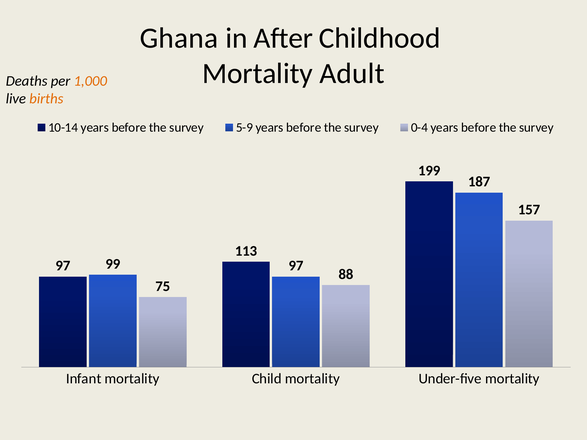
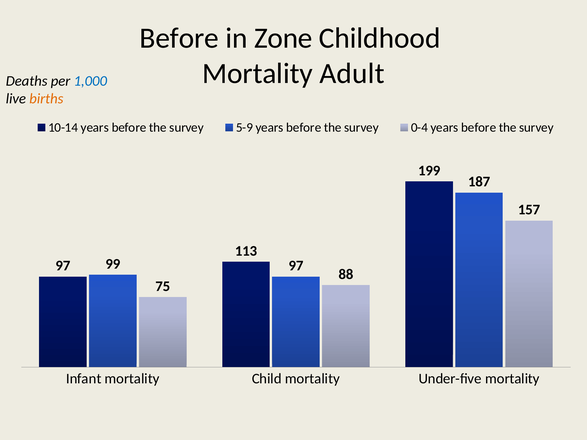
Ghana at (179, 38): Ghana -> Before
After: After -> Zone
1,000 colour: orange -> blue
